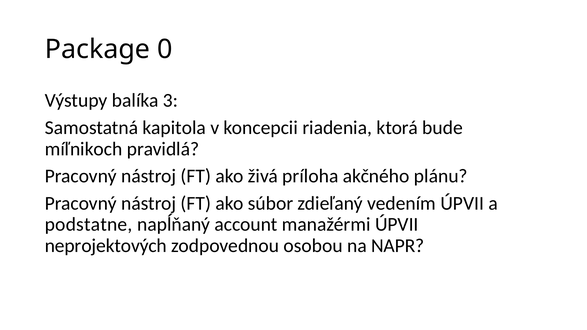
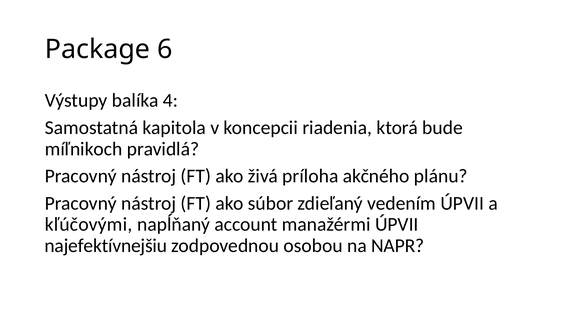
0: 0 -> 6
3: 3 -> 4
podstatne: podstatne -> kľúčovými
neprojektových: neprojektových -> najefektívnejšiu
